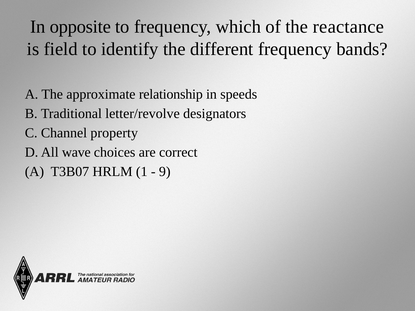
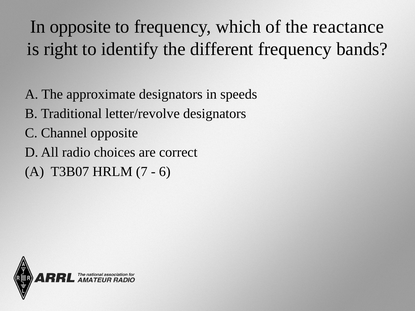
field: field -> right
approximate relationship: relationship -> designators
Channel property: property -> opposite
wave: wave -> radio
1: 1 -> 7
9: 9 -> 6
